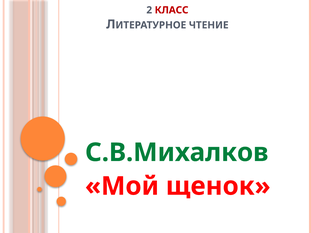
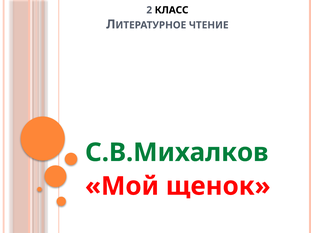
КЛАСС colour: red -> black
